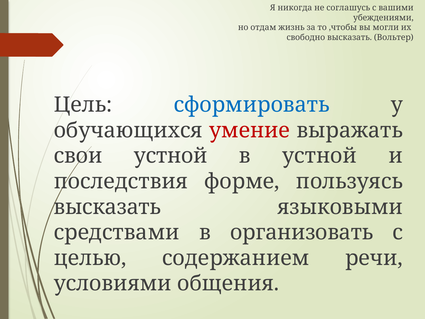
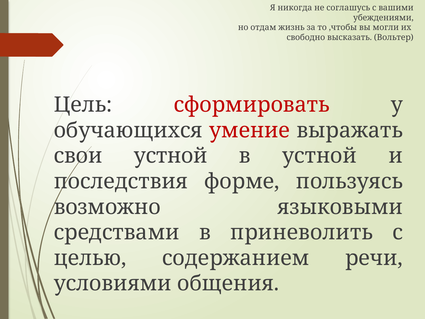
сформировать colour: blue -> red
высказать at (107, 207): высказать -> возможно
организовать: организовать -> приневолить
